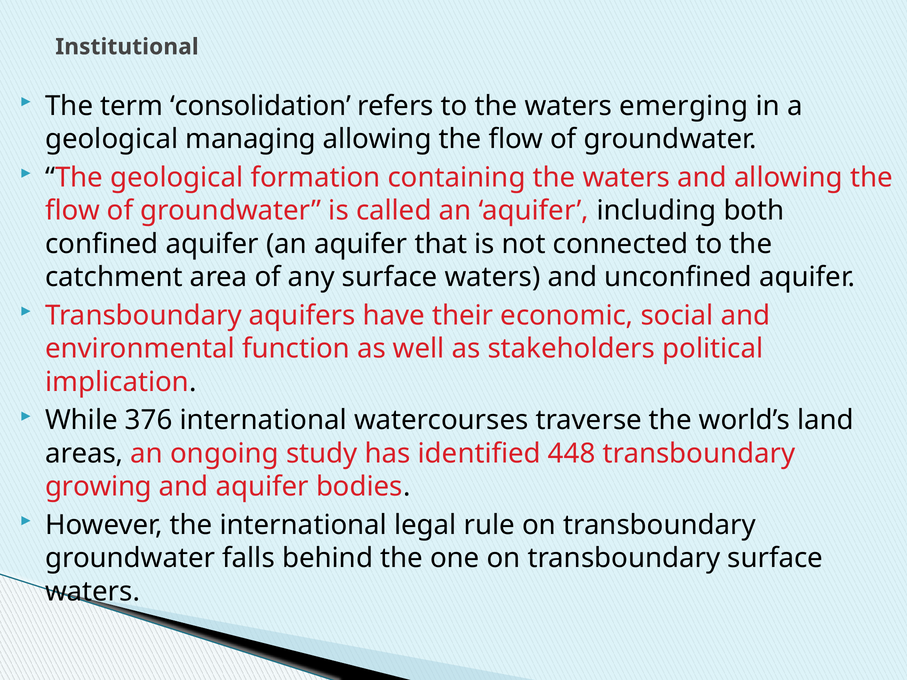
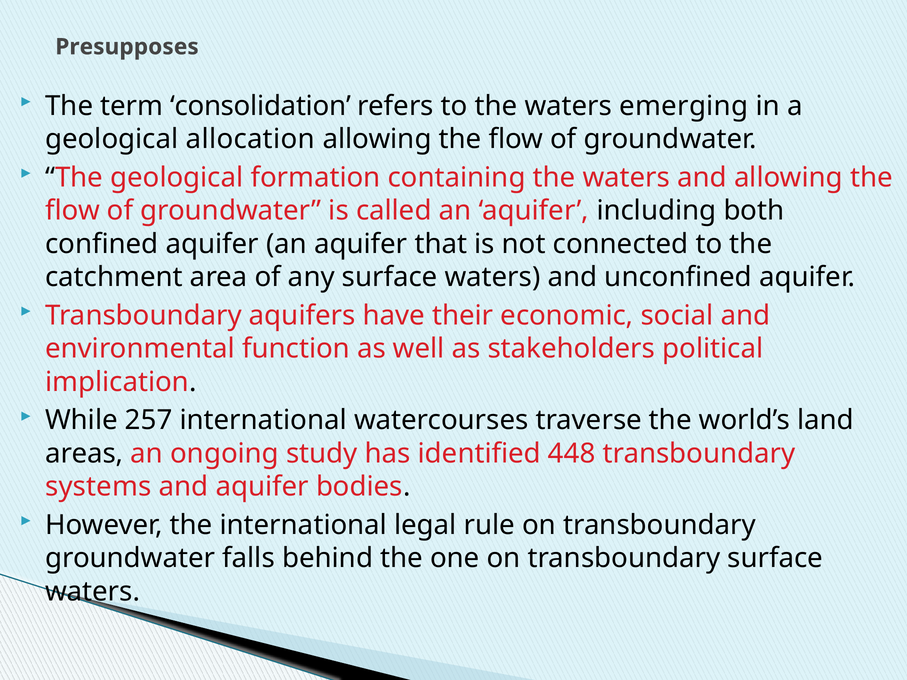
Institutional: Institutional -> Presupposes
managing: managing -> allocation
376: 376 -> 257
growing: growing -> systems
